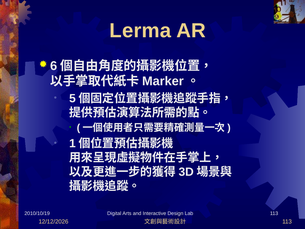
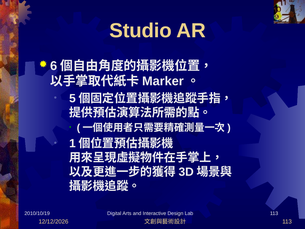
Lerma: Lerma -> Studio
